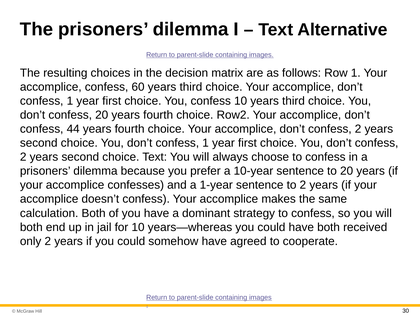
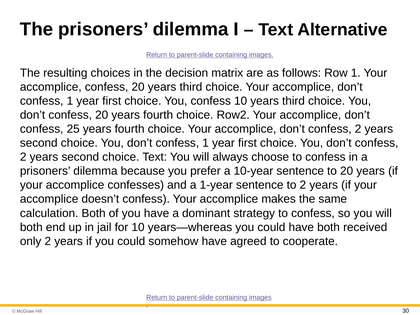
accomplice confess 60: 60 -> 20
44: 44 -> 25
